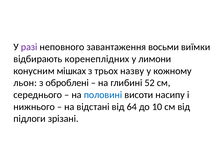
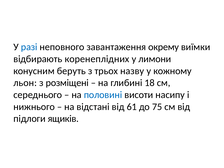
разі colour: purple -> blue
восьми: восьми -> окрему
мішках: мішках -> беруть
оброблені: оброблені -> розміщені
52: 52 -> 18
64: 64 -> 61
10: 10 -> 75
зрізані: зрізані -> ящиків
